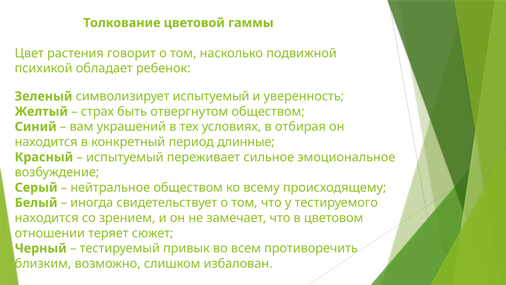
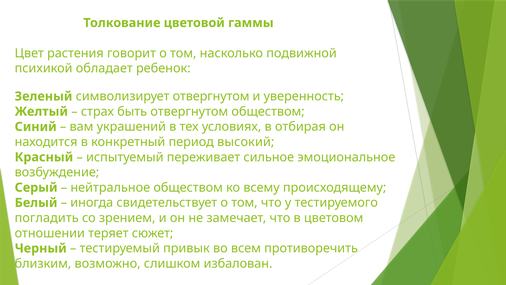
символизирует испытуемый: испытуемый -> отвергнутом
длинные: длинные -> высокий
находится at (47, 218): находится -> погладить
